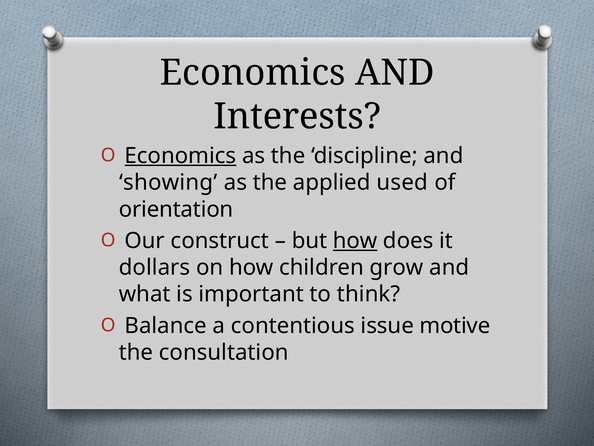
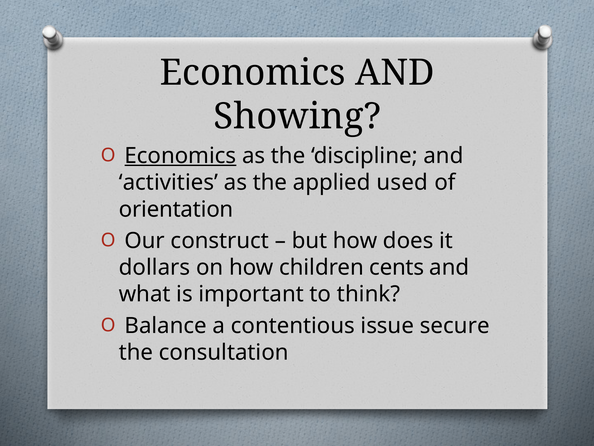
Interests: Interests -> Showing
showing: showing -> activities
how at (355, 240) underline: present -> none
grow: grow -> cents
motive: motive -> secure
